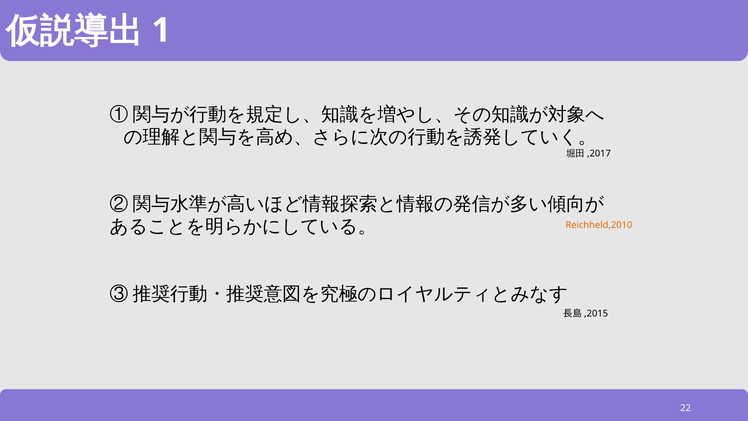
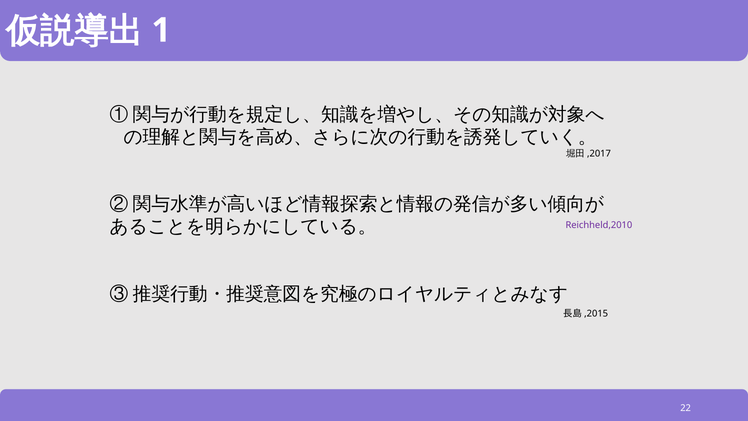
Reichheld,2010 colour: orange -> purple
